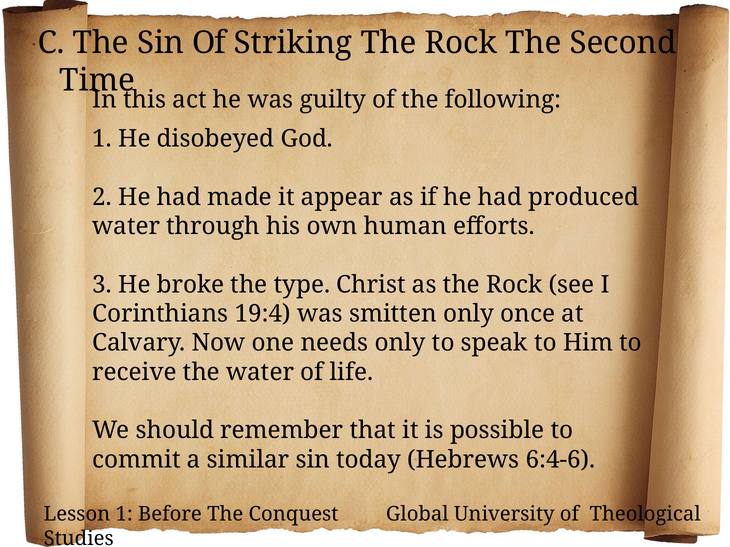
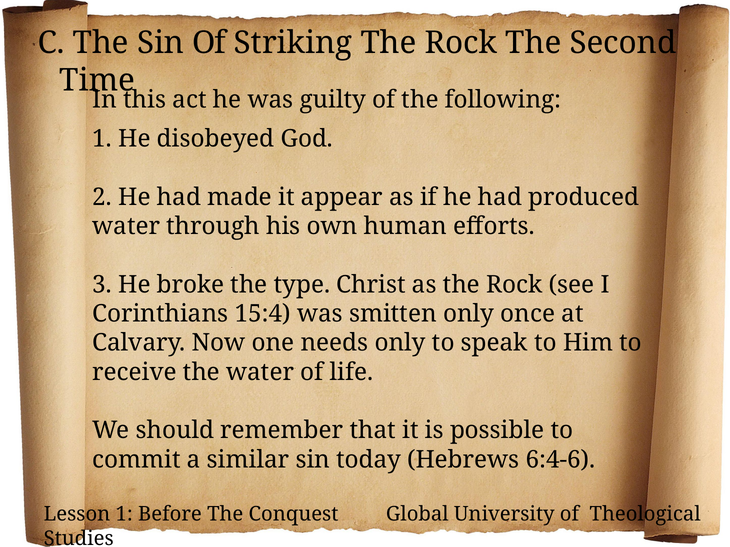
19:4: 19:4 -> 15:4
